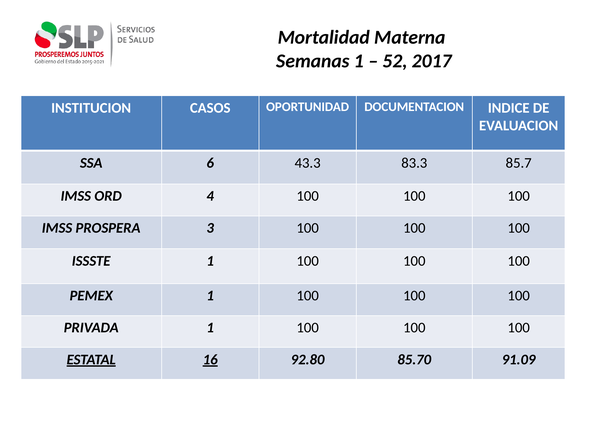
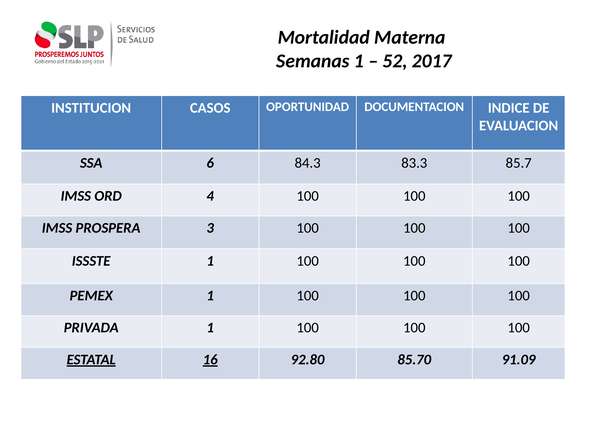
43.3: 43.3 -> 84.3
